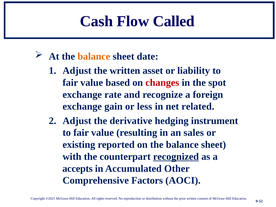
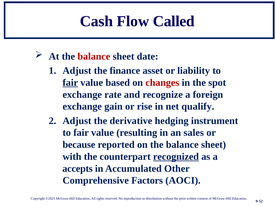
balance at (94, 56) colour: orange -> red
the written: written -> finance
fair at (70, 83) underline: none -> present
less: less -> rise
related: related -> qualify
existing: existing -> because
